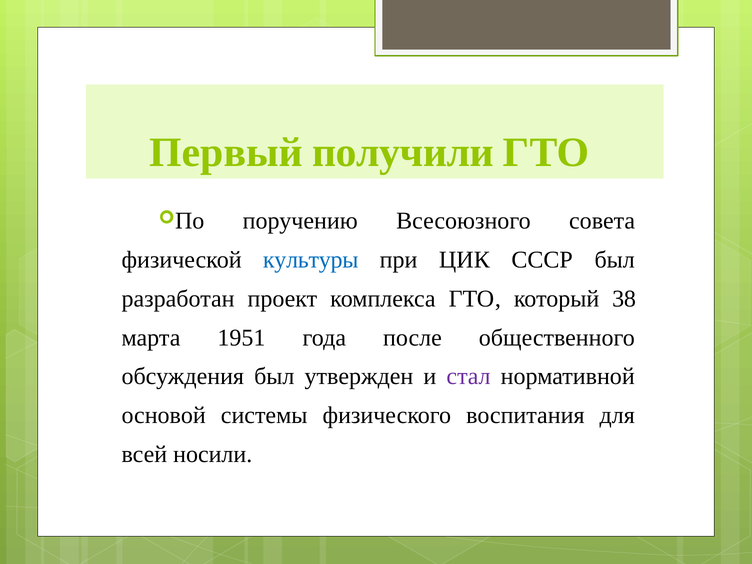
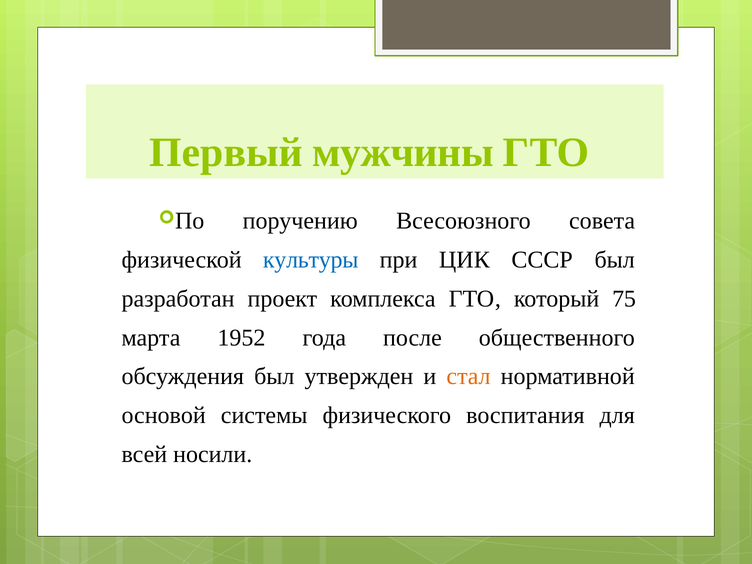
получили: получили -> мужчины
38: 38 -> 75
1951: 1951 -> 1952
стал colour: purple -> orange
